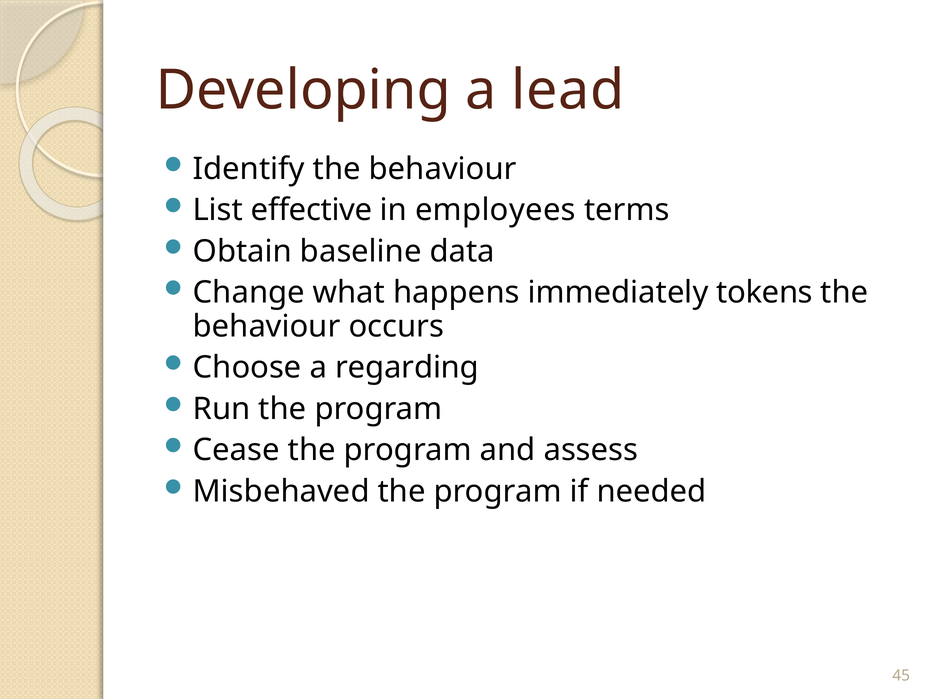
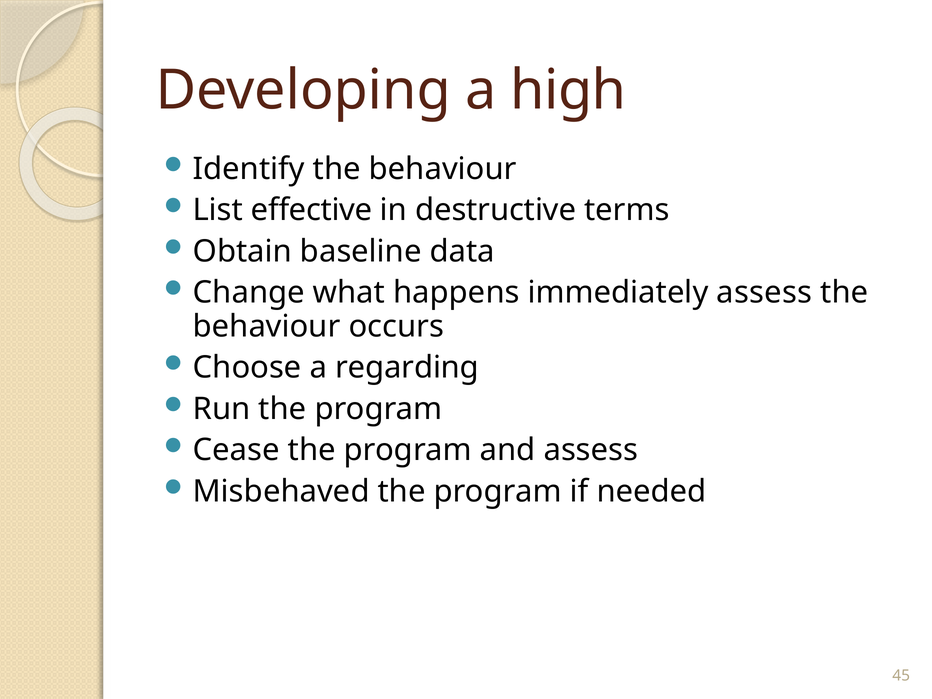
lead: lead -> high
employees: employees -> destructive
immediately tokens: tokens -> assess
